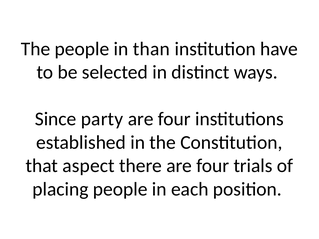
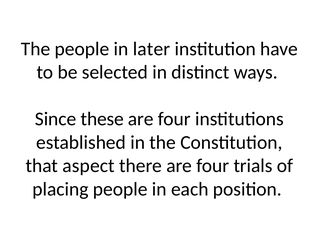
than: than -> later
party: party -> these
